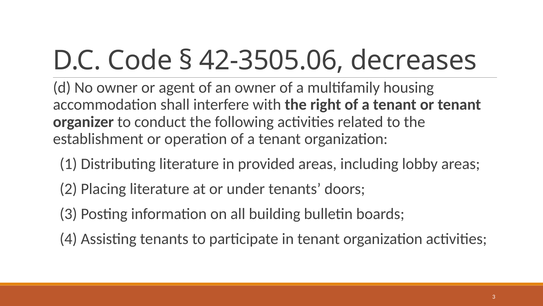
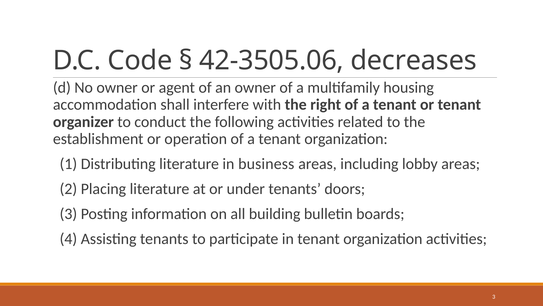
provided: provided -> business
